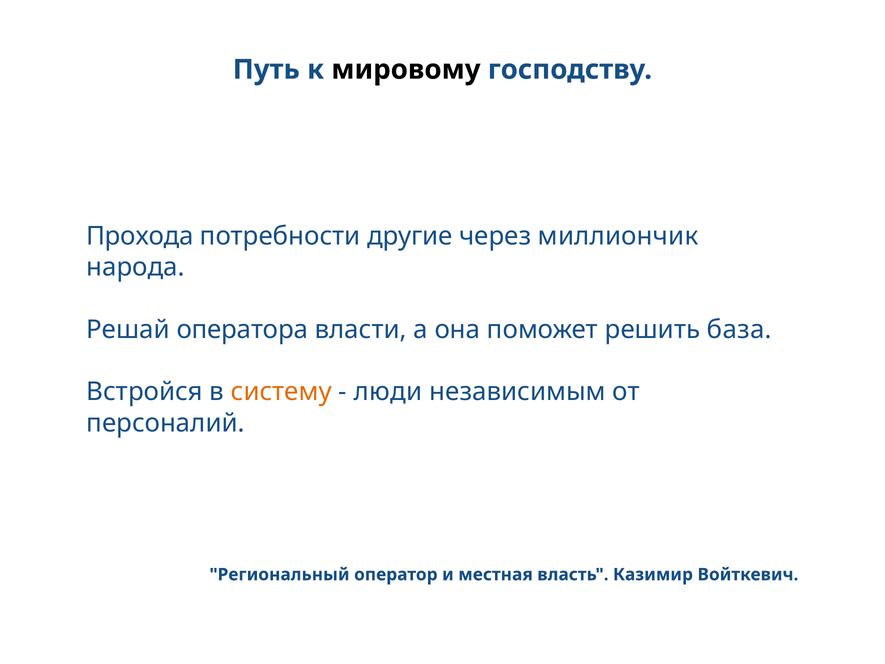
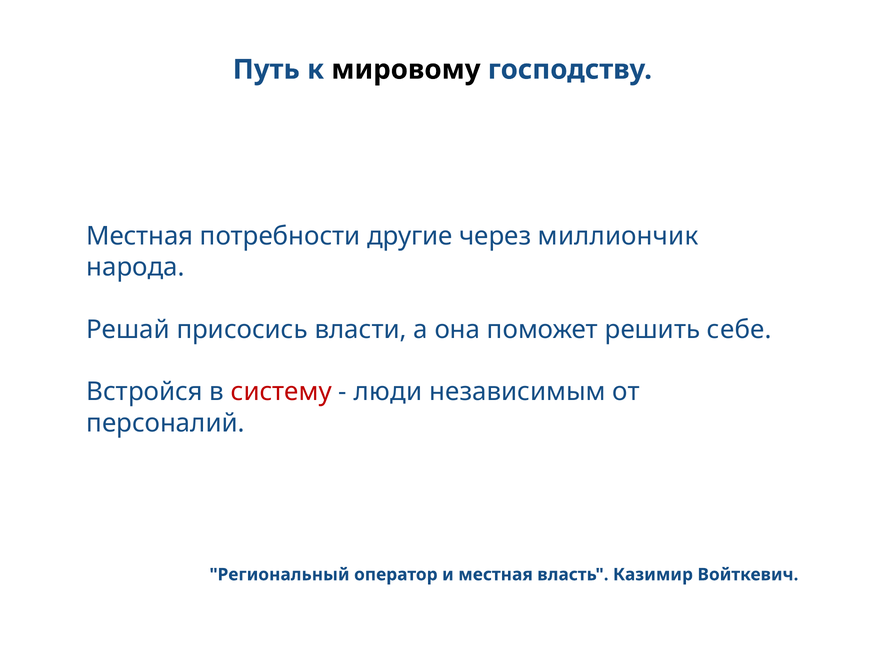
Прохода at (140, 236): Прохода -> Местная
оператора: оператора -> присосись
база: база -> себе
систему colour: orange -> red
